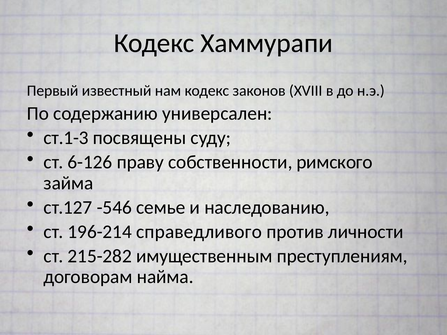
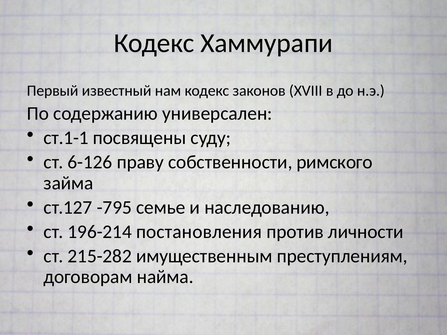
ст.1-3: ст.1-3 -> ст.1-1
-546: -546 -> -795
справедливого: справедливого -> постановления
